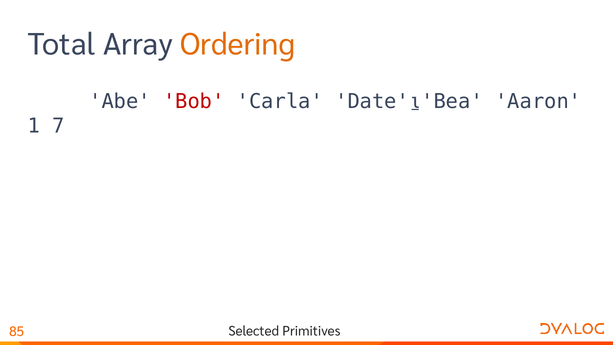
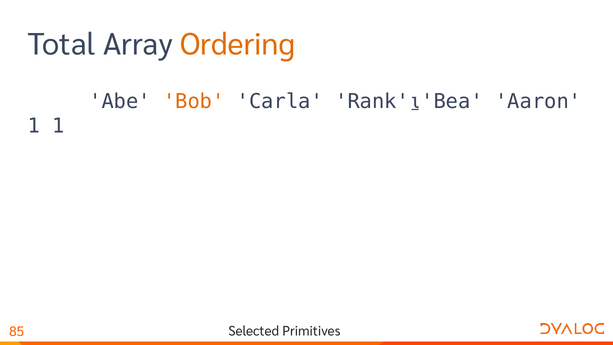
Bob colour: red -> orange
Date'⍸'Bea: Date'⍸'Bea -> Rank'⍸'Bea
1 7: 7 -> 1
